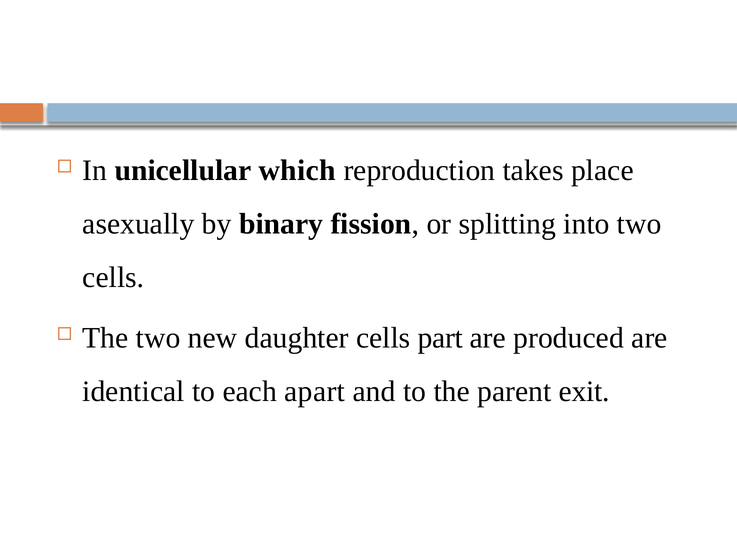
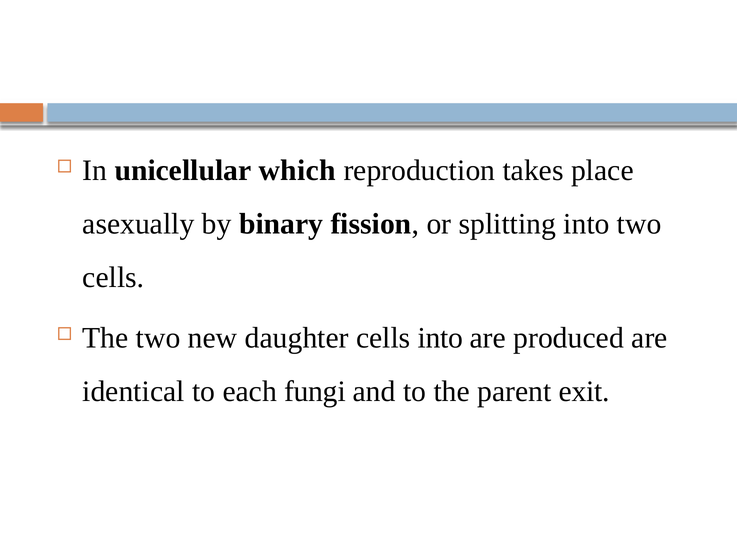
cells part: part -> into
apart: apart -> fungi
